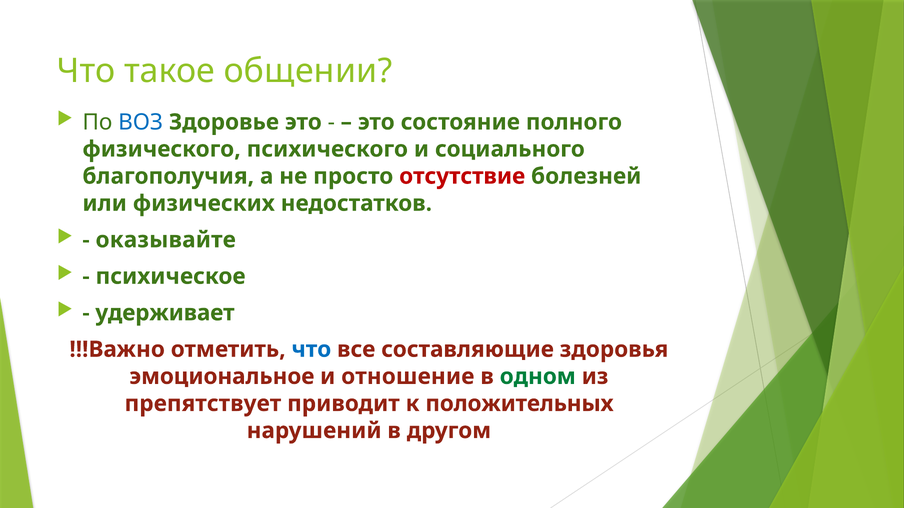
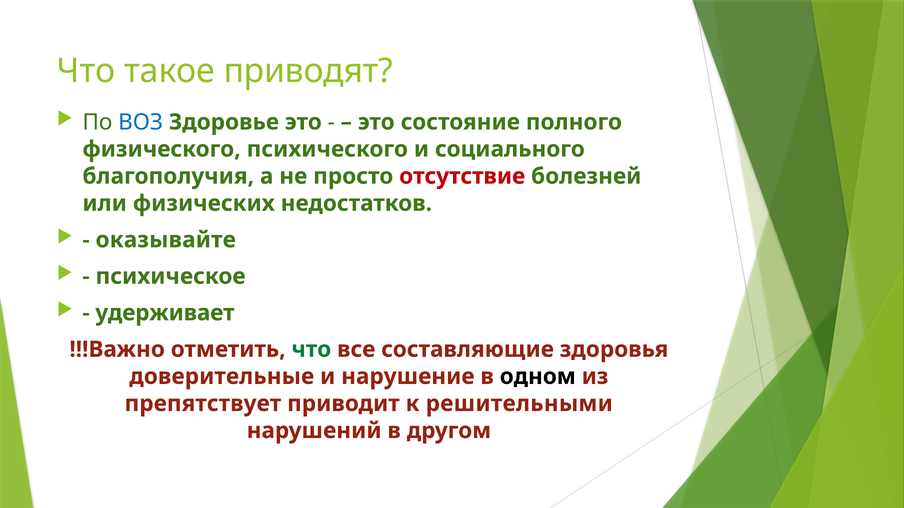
общении: общении -> приводят
что at (311, 350) colour: blue -> green
эмоциональное: эмоциональное -> доверительные
отношение: отношение -> нарушение
одном colour: green -> black
положительных: положительных -> решительными
